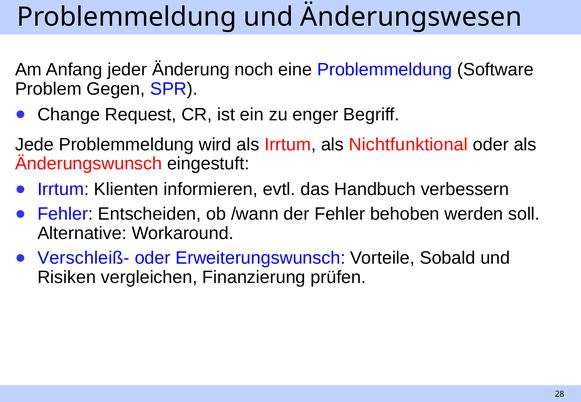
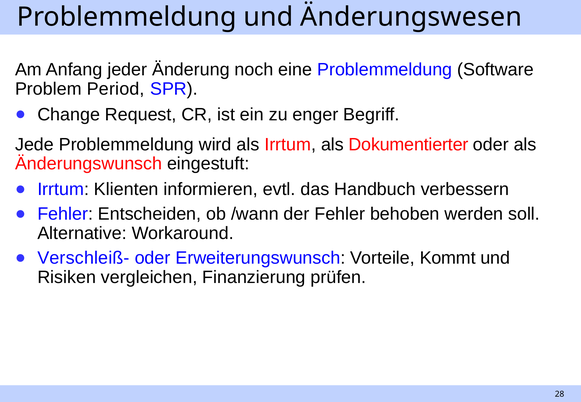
Gegen: Gegen -> Period
Nichtfunktional: Nichtfunktional -> Dokumentierter
Sobald: Sobald -> Kommt
